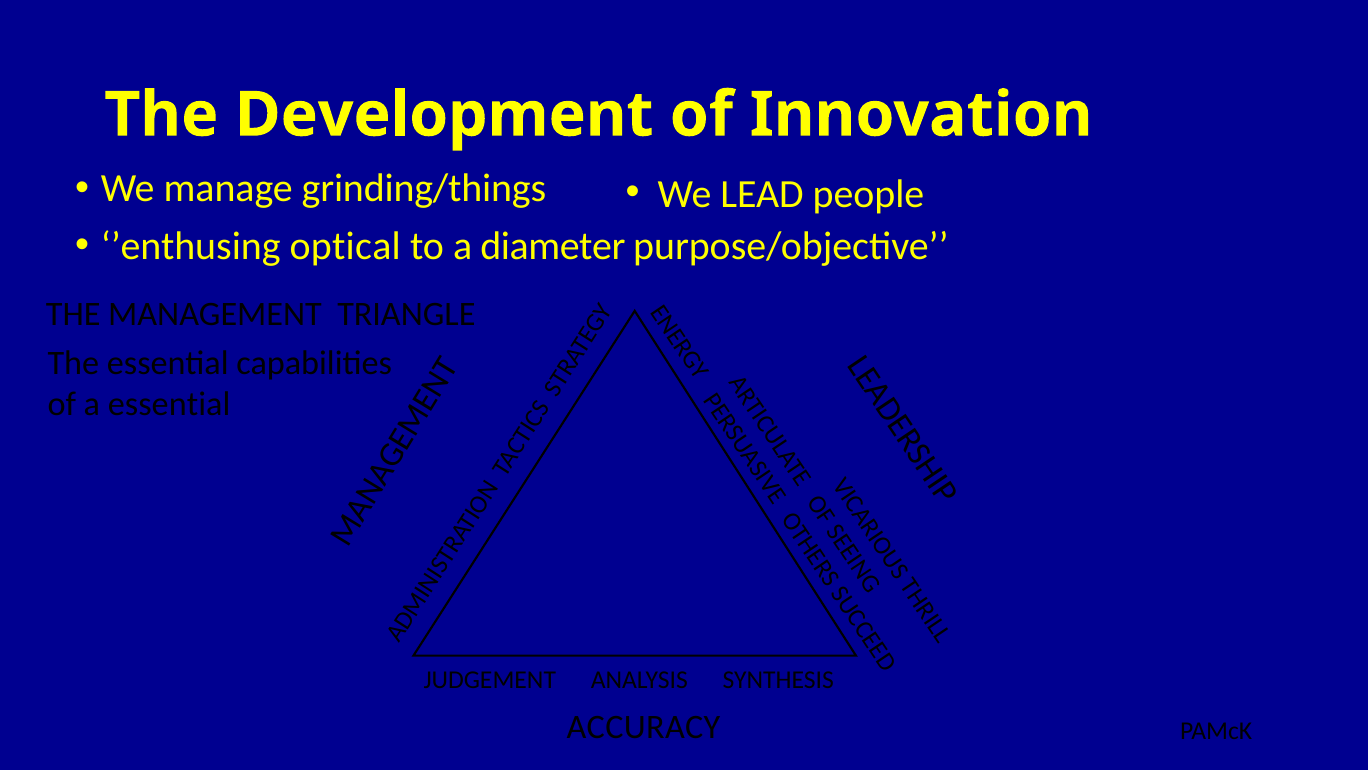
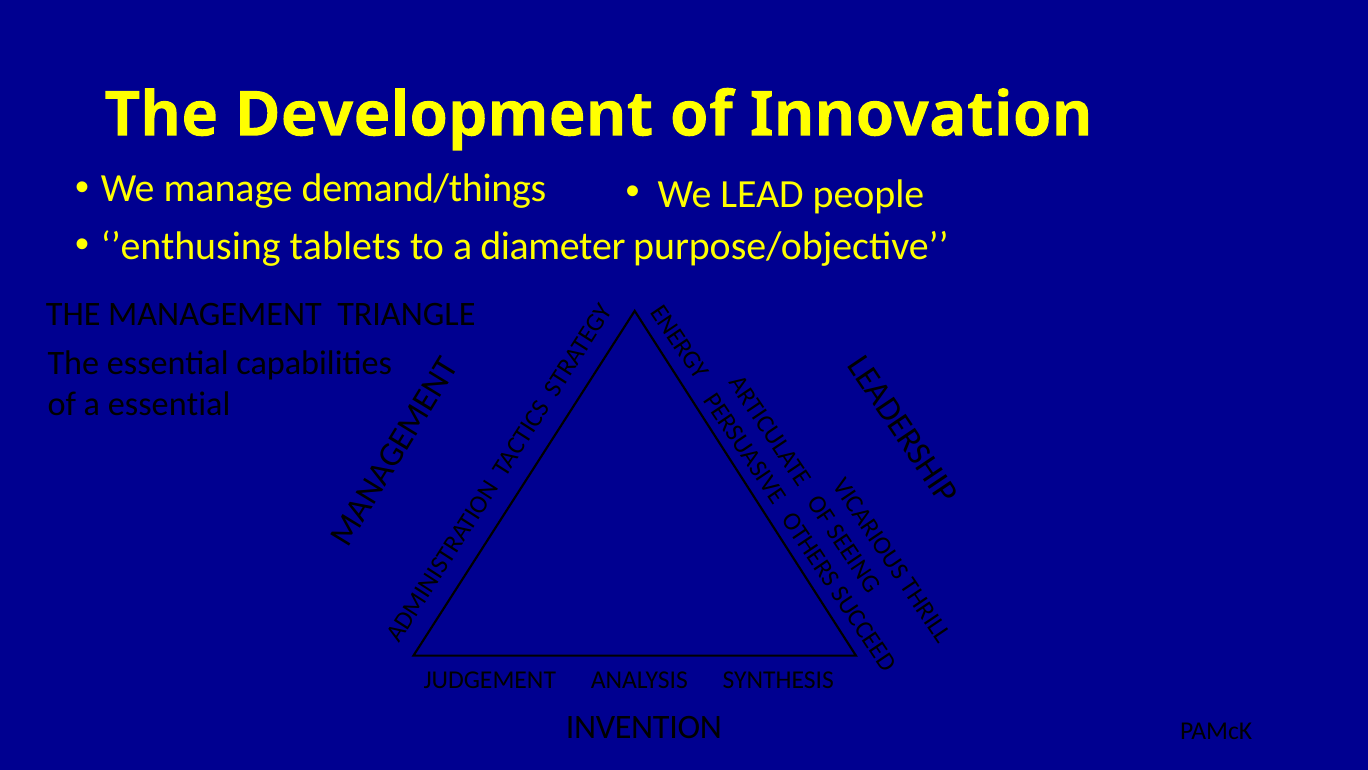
grinding/things: grinding/things -> demand/things
optical: optical -> tablets
ACCURACY: ACCURACY -> INVENTION
